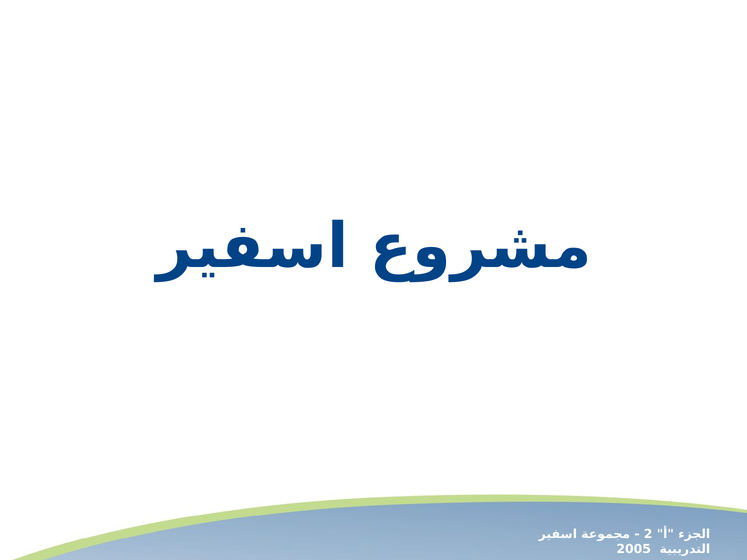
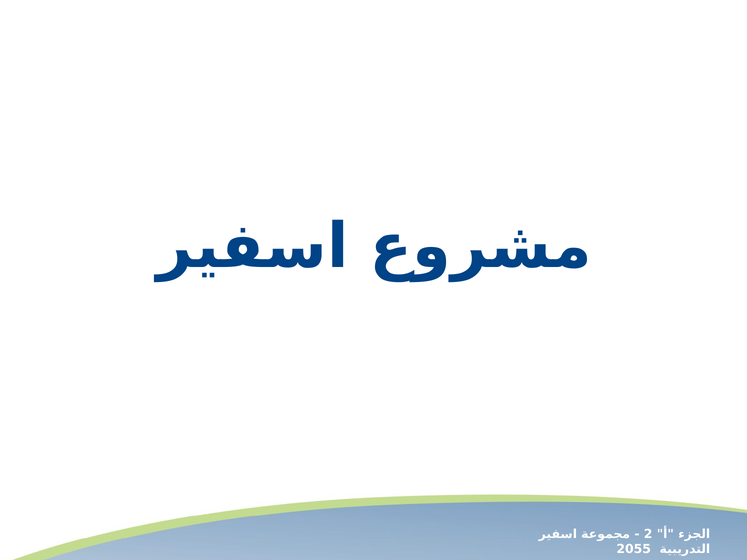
2005: 2005 -> 2055
